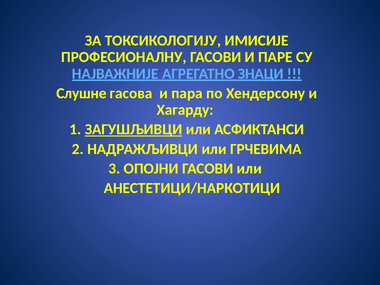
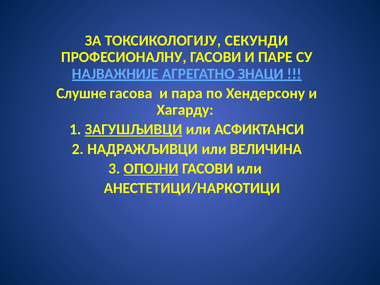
ИМИСИЈЕ: ИМИСИЈЕ -> СЕКУНДИ
ГРЧЕВИМА: ГРЧЕВИМА -> ВЕЛИЧИНА
ОПОЈНИ underline: none -> present
